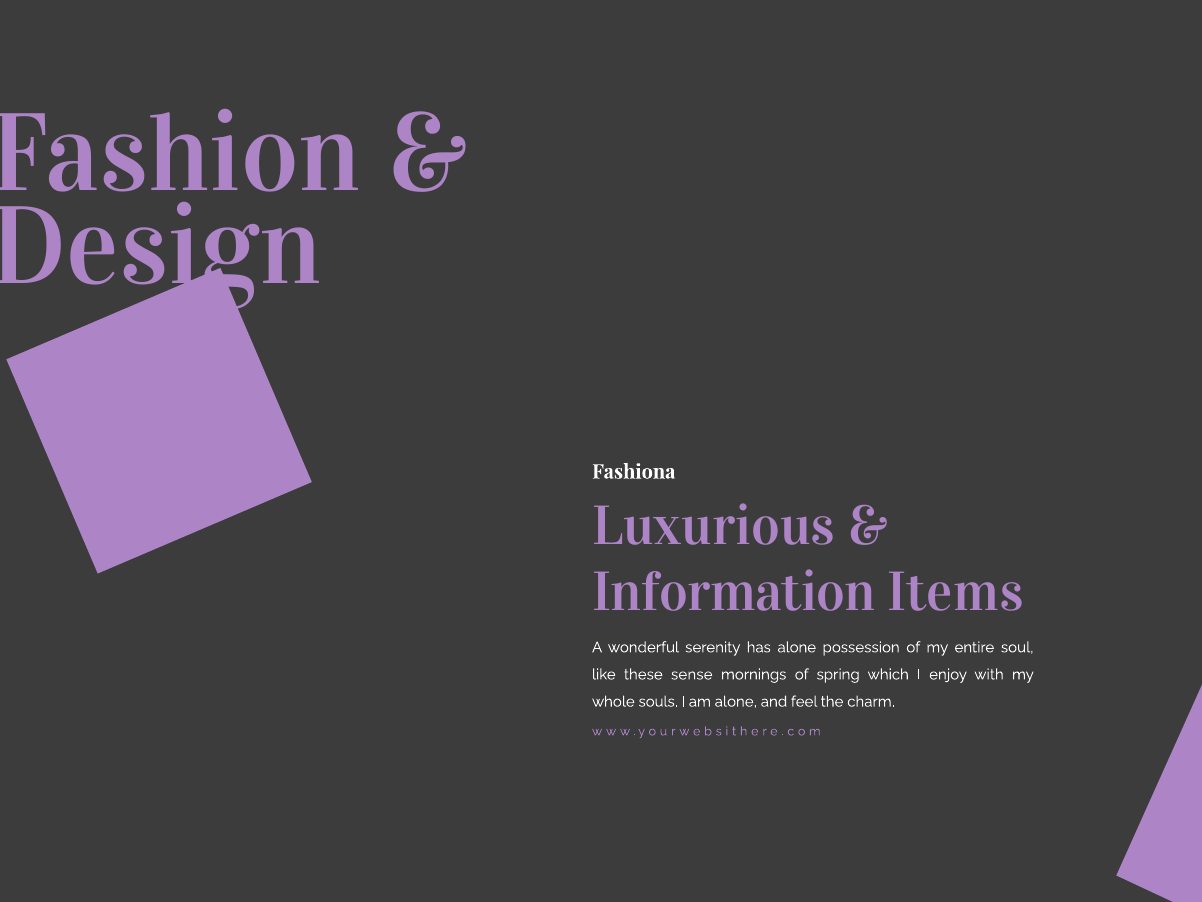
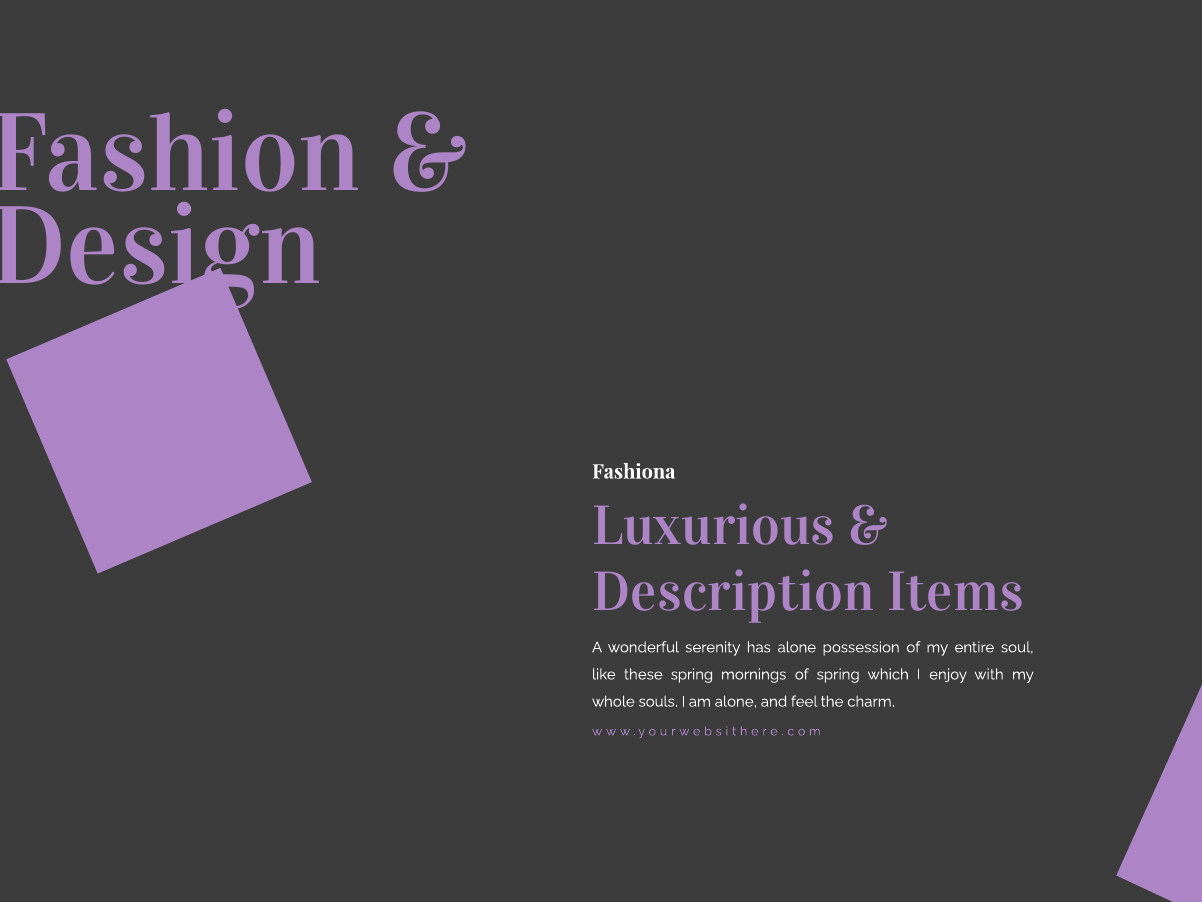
Information: Information -> Description
these sense: sense -> spring
